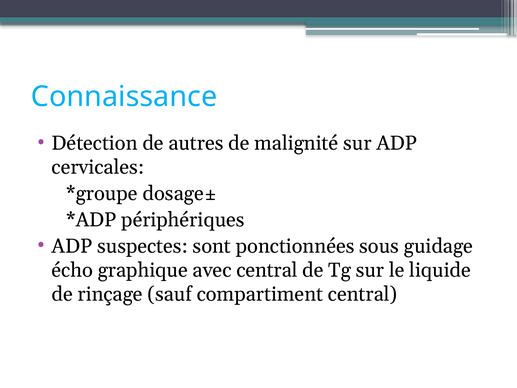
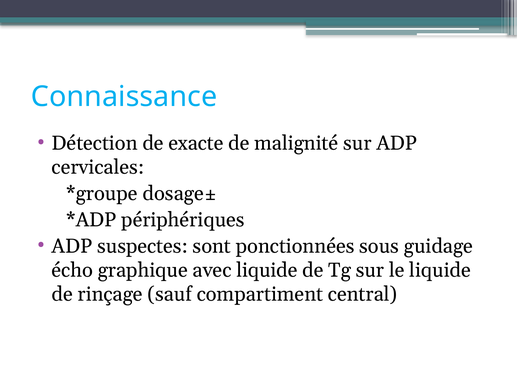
autres: autres -> exacte
avec central: central -> liquide
